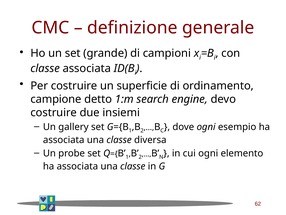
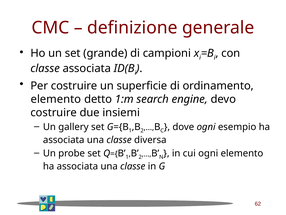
campione at (56, 99): campione -> elemento
